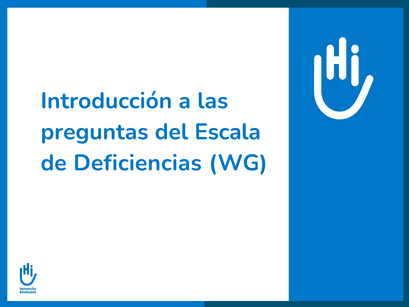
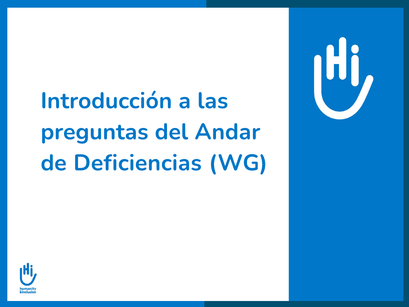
Escala: Escala -> Andar
